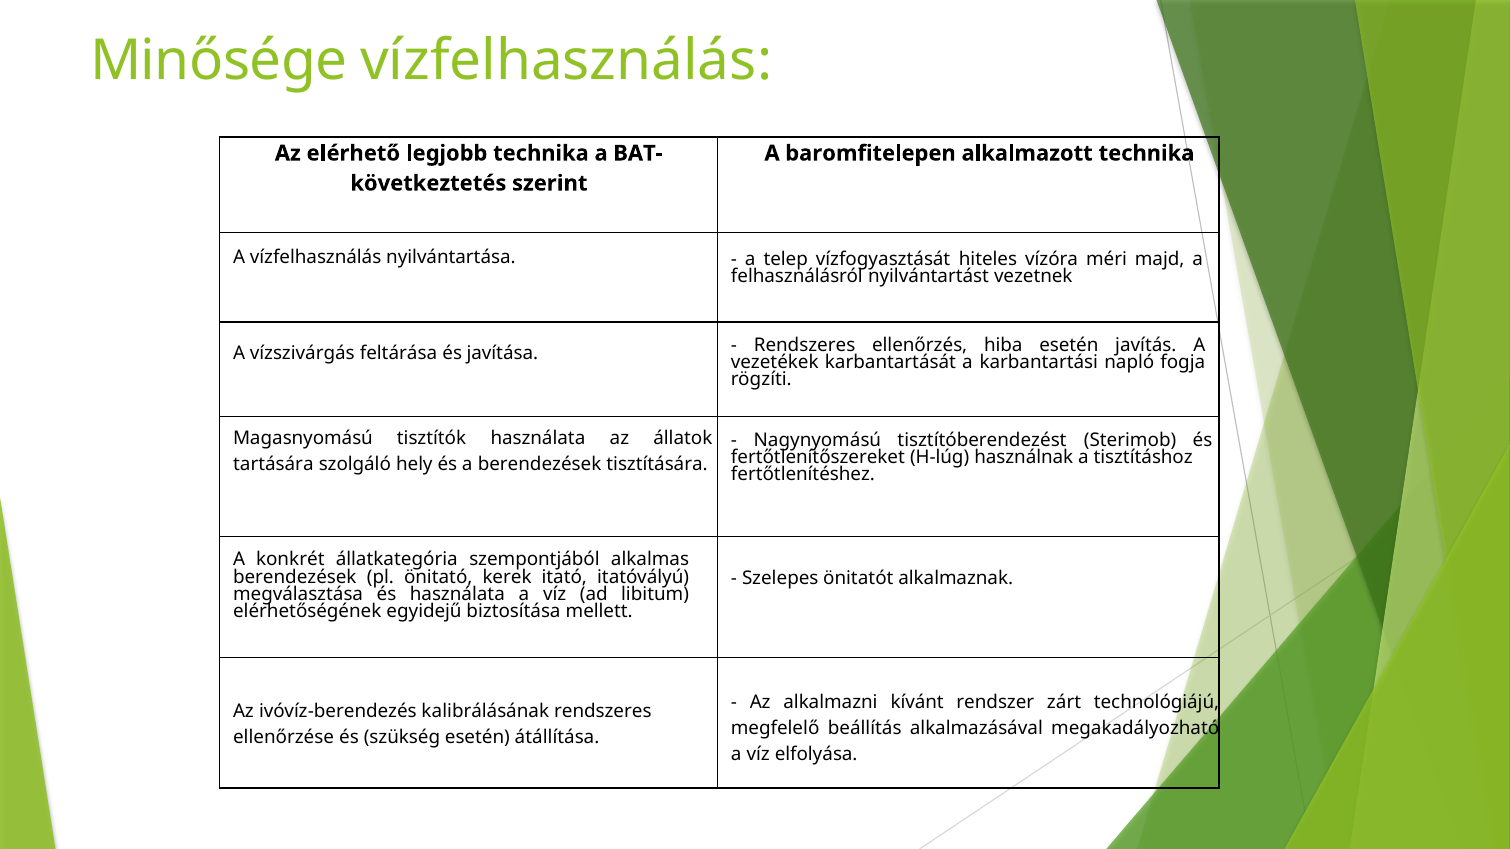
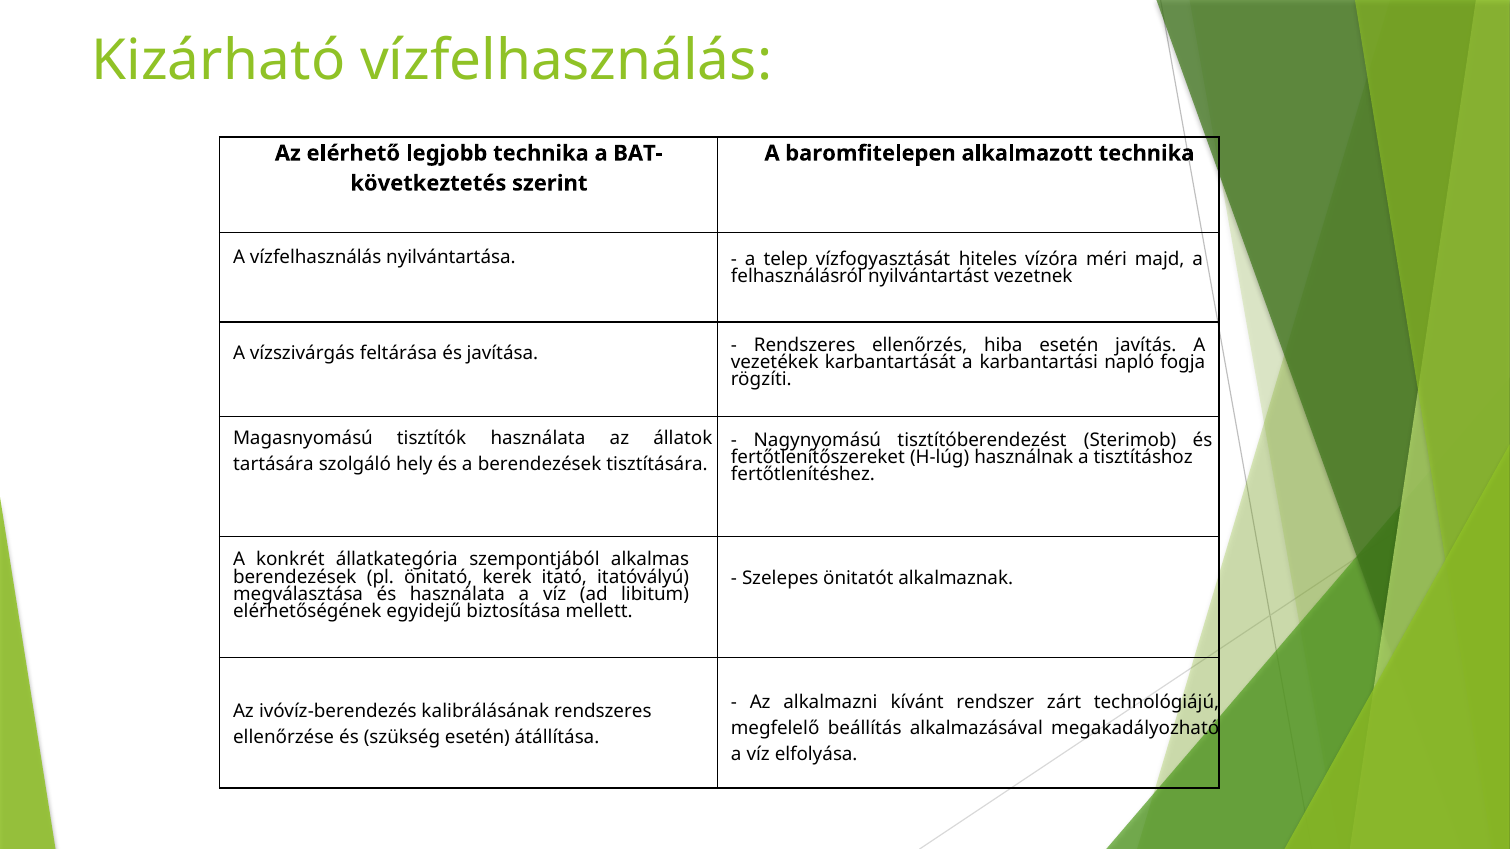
Minősége: Minősége -> Kizárható
